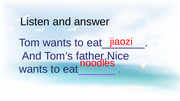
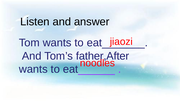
father,Nice: father,Nice -> father,After
